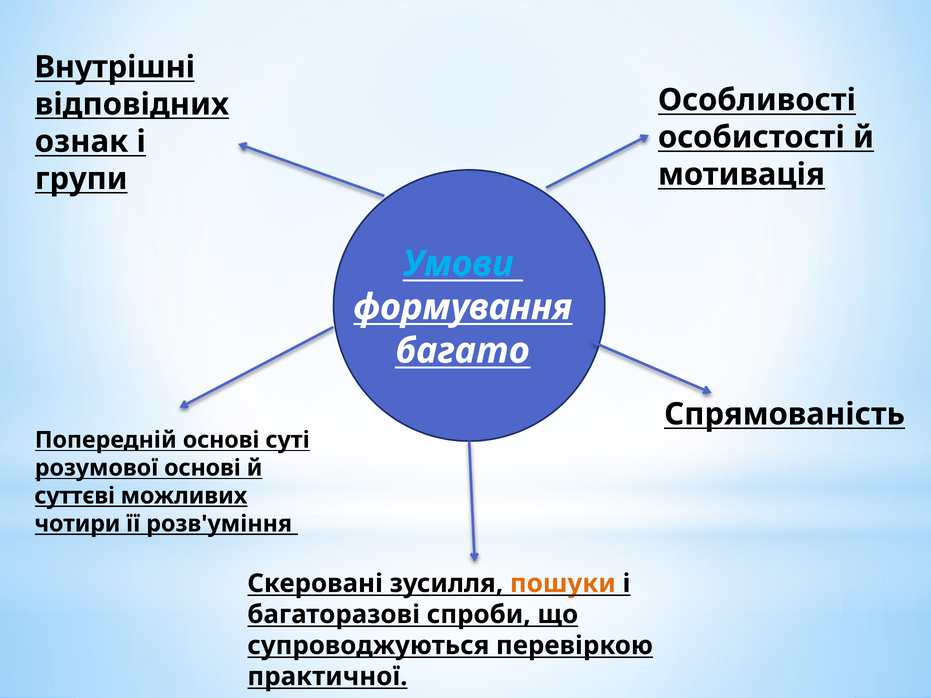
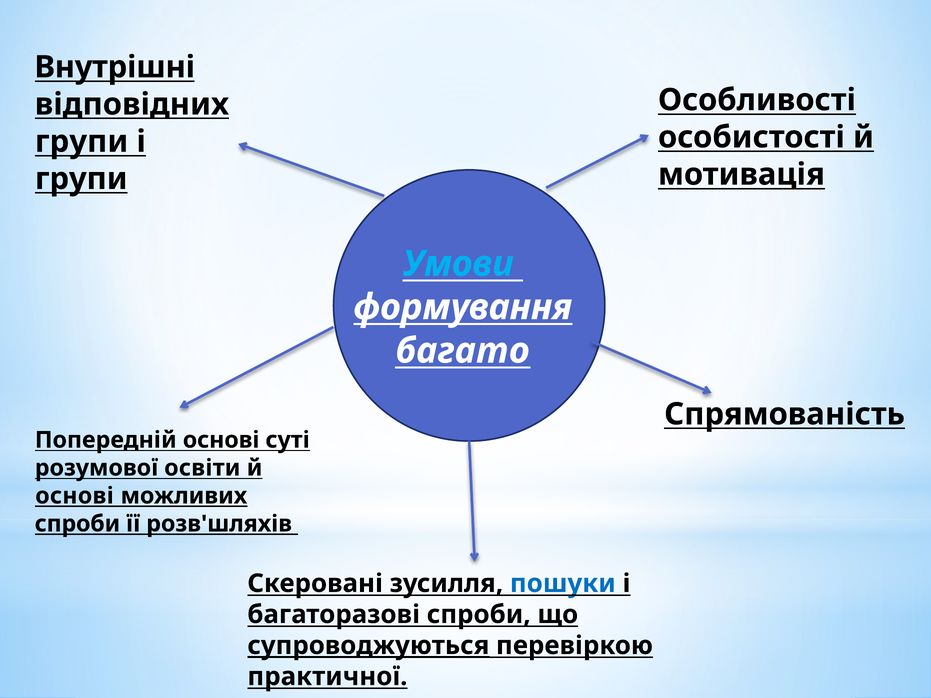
ознак at (82, 142): ознак -> групи
розумової основі: основі -> освіти
суттєві at (75, 496): суттєві -> основі
чотири at (77, 524): чотири -> спроби
розв'уміння: розв'уміння -> розв'шляхів
пошуки colour: orange -> blue
супроводжуються underline: none -> present
